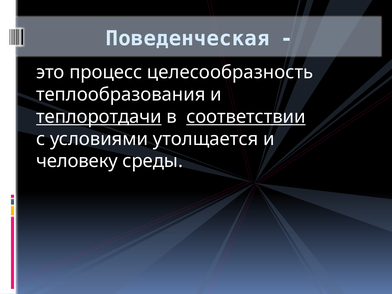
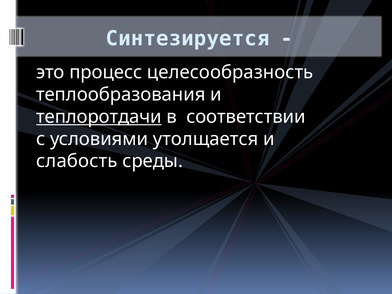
Поведенческая: Поведенческая -> Синтезируется
соответствии underline: present -> none
человеку: человеку -> слабость
